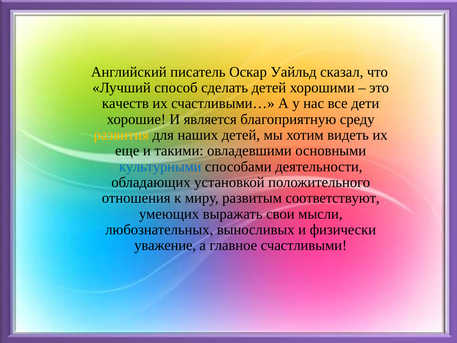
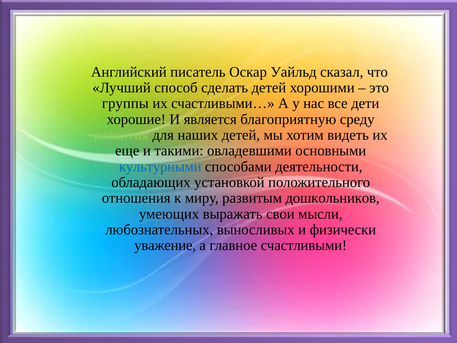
качеств: качеств -> группы
развития colour: yellow -> light green
соответствуют: соответствуют -> дошкольников
